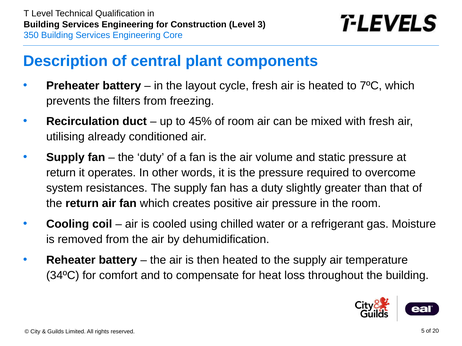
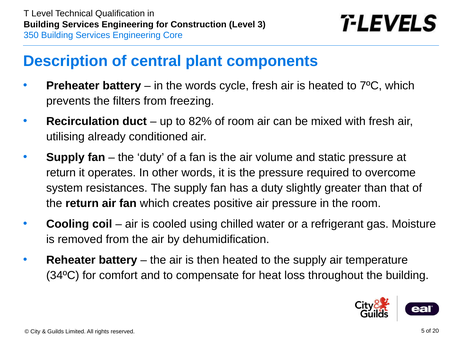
the layout: layout -> words
45%: 45% -> 82%
